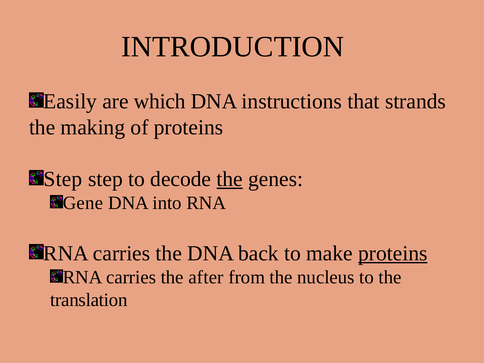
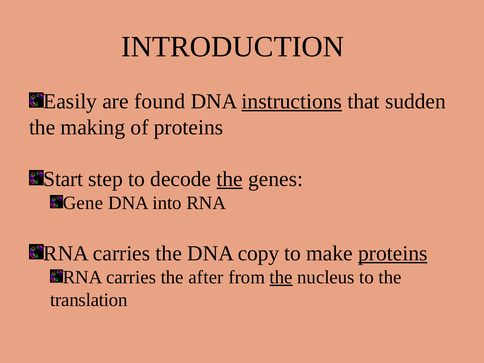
which: which -> found
instructions underline: none -> present
strands: strands -> sudden
Step at (63, 179): Step -> Start
back: back -> copy
the at (281, 277) underline: none -> present
